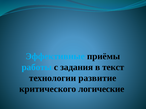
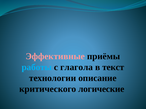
Эффективные colour: light blue -> pink
задания: задания -> глагола
развитие: развитие -> описание
